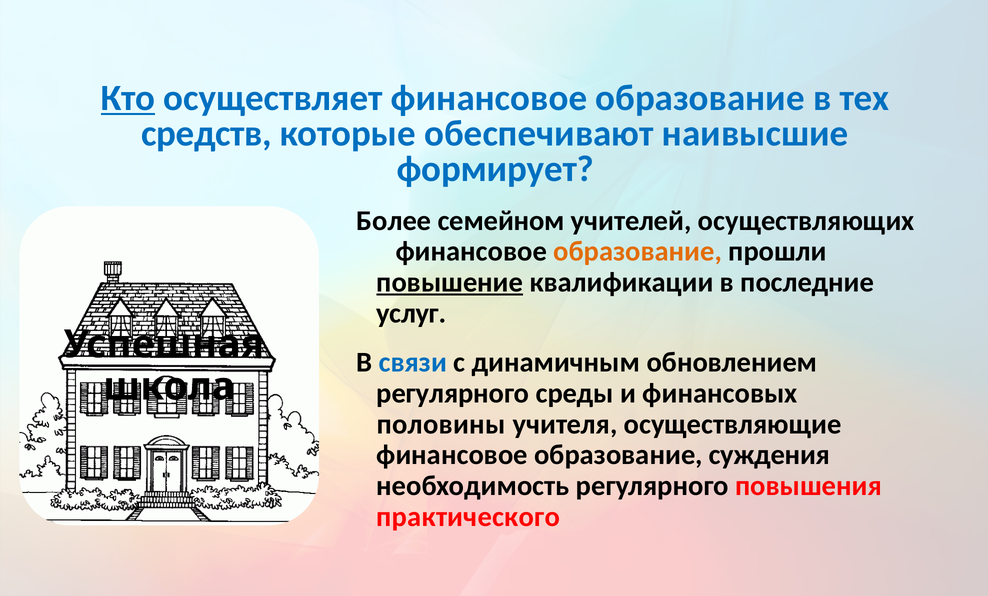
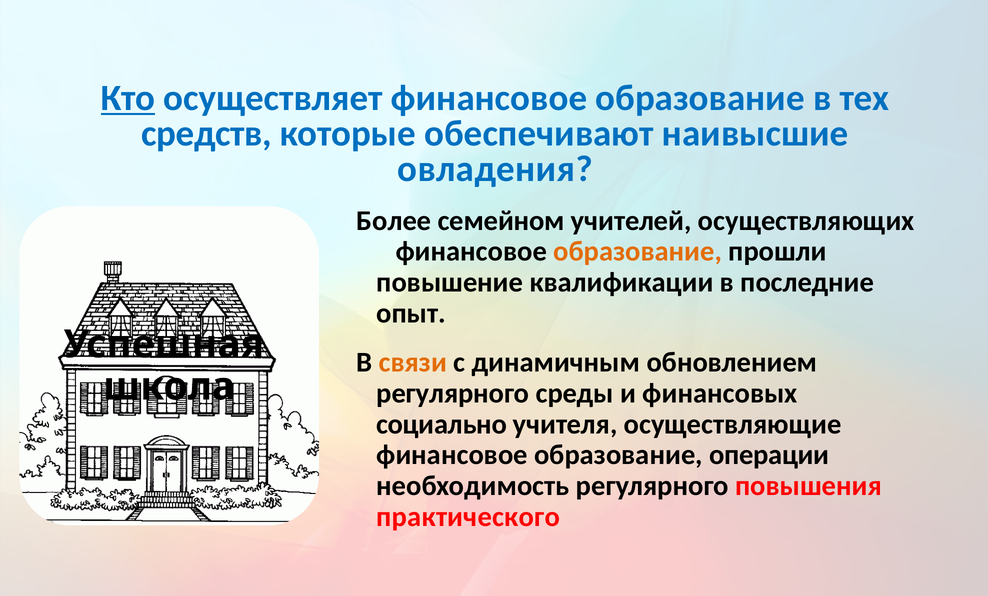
формирует: формирует -> овладения
повышение underline: present -> none
услуг: услуг -> опыт
связи colour: blue -> orange
половины: половины -> социально
суждения: суждения -> операции
